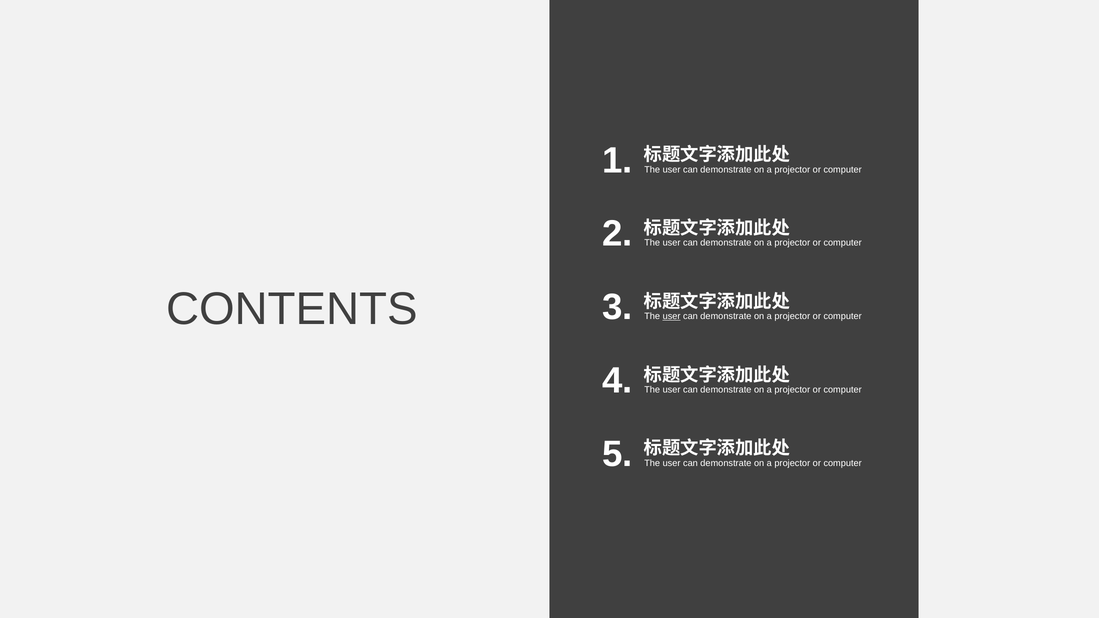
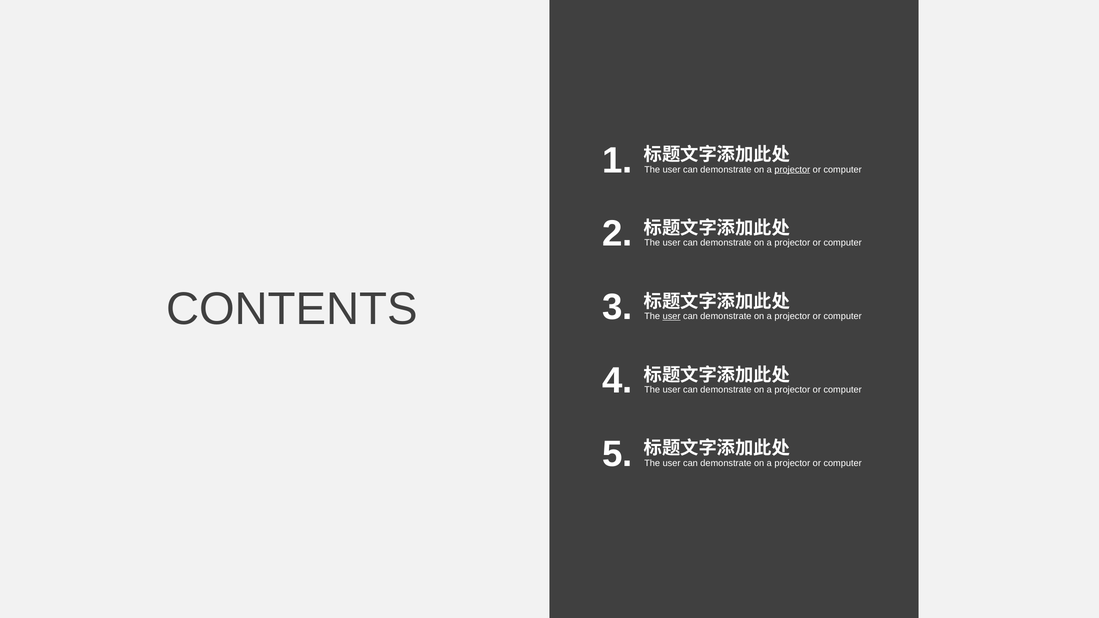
projector at (792, 170) underline: none -> present
